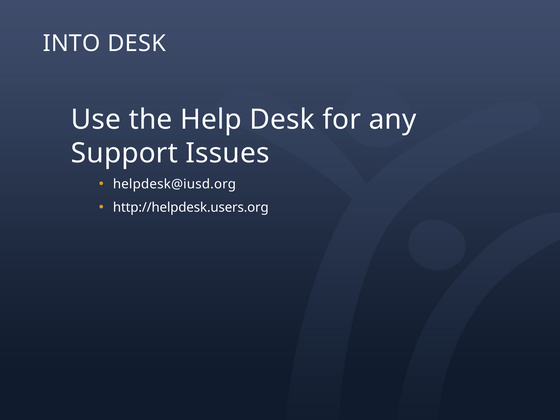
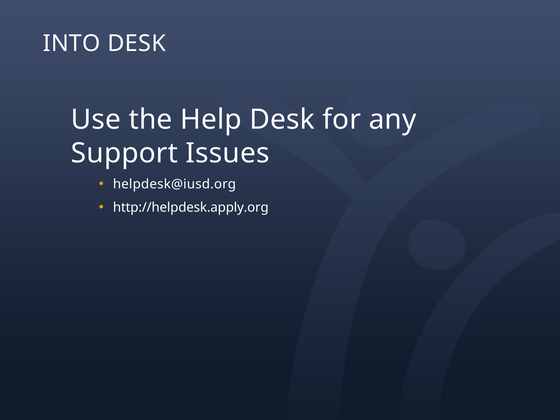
http://helpdesk.users.org: http://helpdesk.users.org -> http://helpdesk.apply.org
